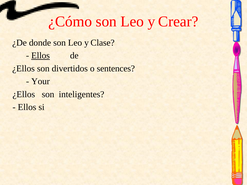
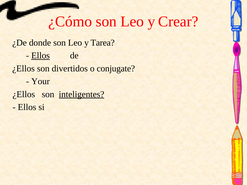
Clase: Clase -> Tarea
sentences: sentences -> conjugate
inteligentes underline: none -> present
